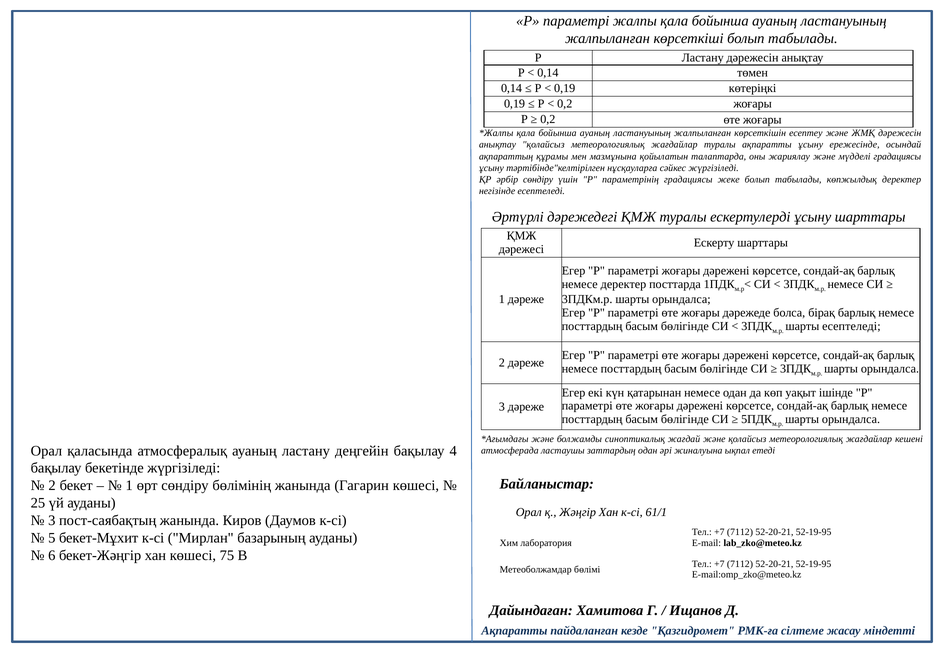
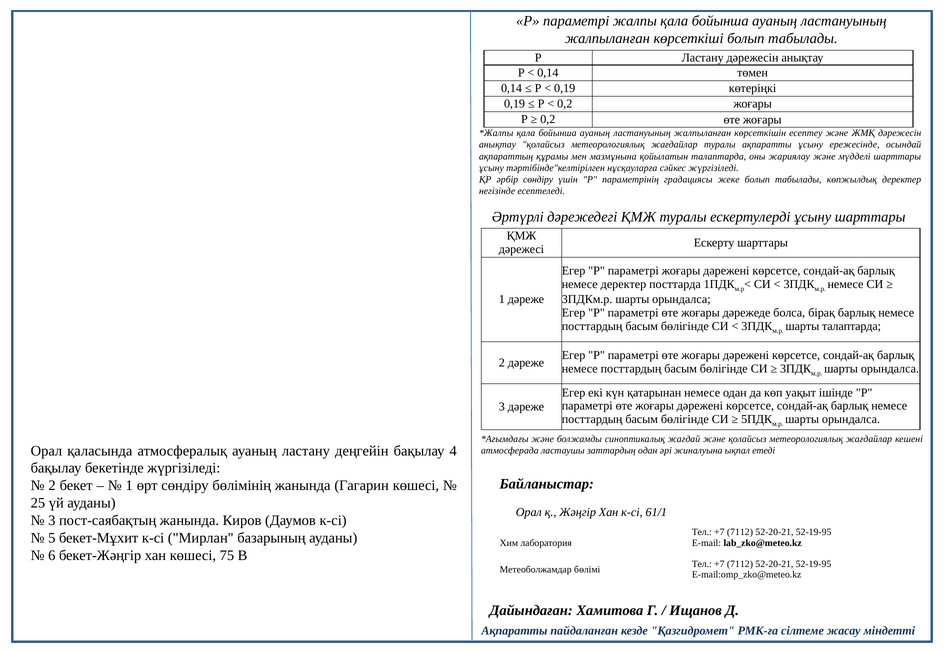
мүдделі градациясы: градациясы -> шарттары
шарты есептеледі: есептеледі -> талаптарда
